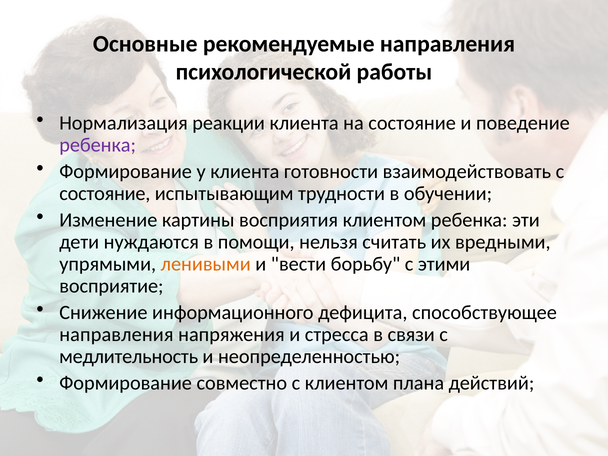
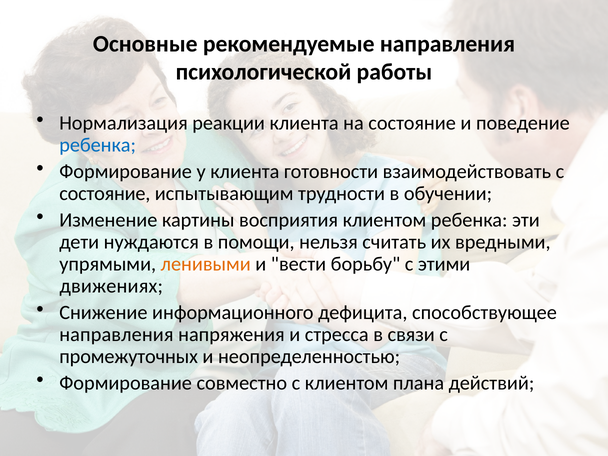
ребенка at (98, 145) colour: purple -> blue
восприятие: восприятие -> движениях
медлительность: медлительность -> промежуточных
